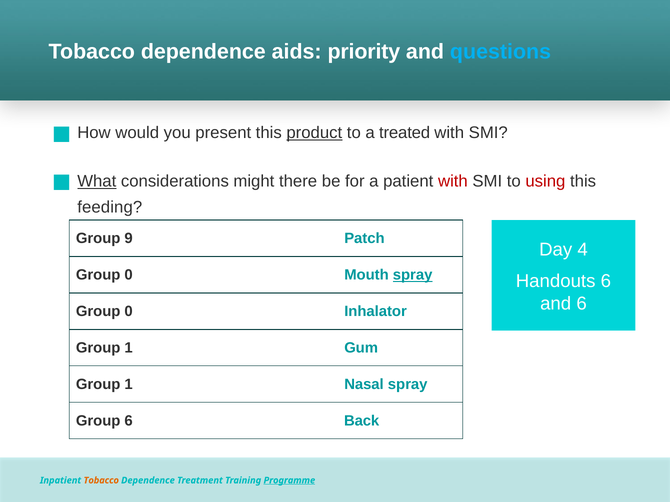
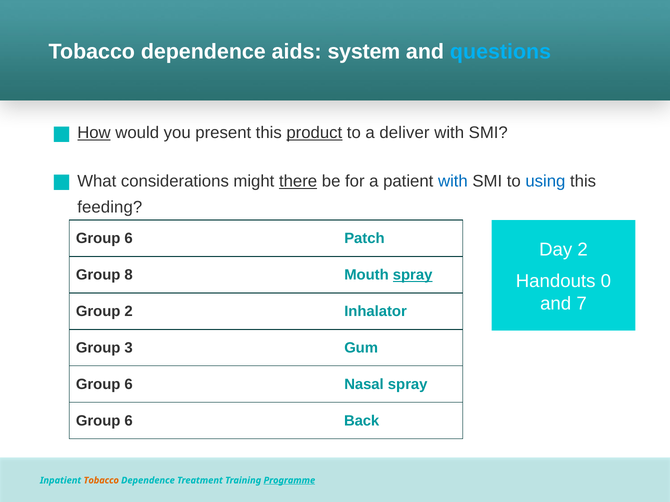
priority: priority -> system
How underline: none -> present
treated: treated -> deliver
What underline: present -> none
there underline: none -> present
with at (453, 181) colour: red -> blue
using colour: red -> blue
9 at (129, 239): 9 -> 6
Day 4: 4 -> 2
0 at (129, 275): 0 -> 8
Handouts 6: 6 -> 0
and 6: 6 -> 7
0 at (129, 312): 0 -> 2
1 at (129, 348): 1 -> 3
1 at (129, 385): 1 -> 6
